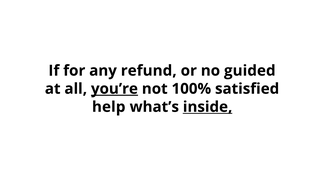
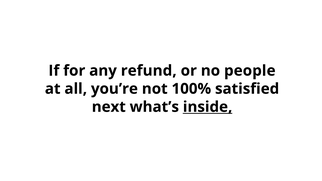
guided: guided -> people
you’re underline: present -> none
help: help -> next
